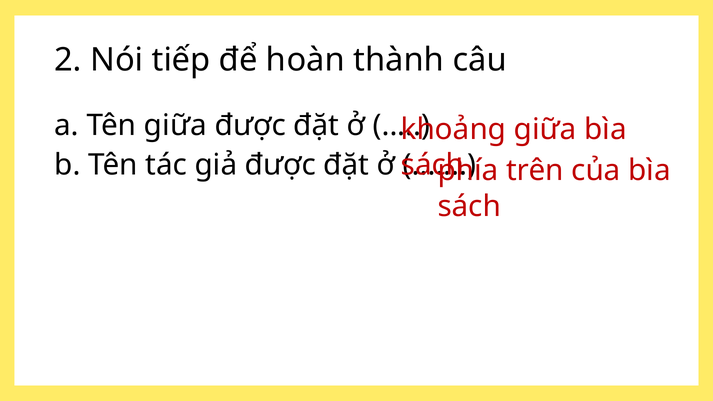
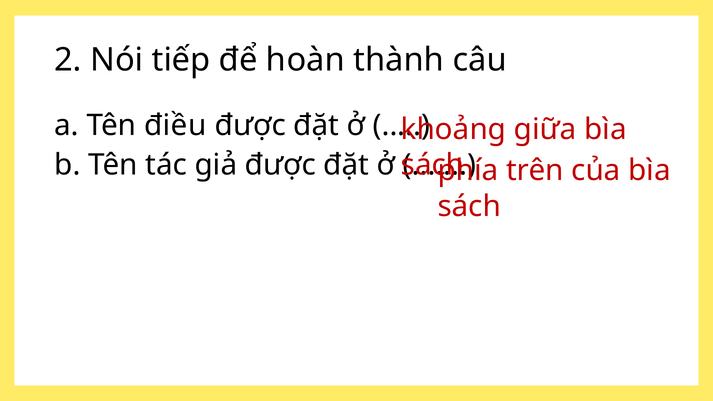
Tên giữa: giữa -> điều
